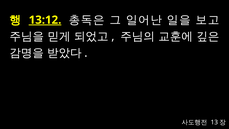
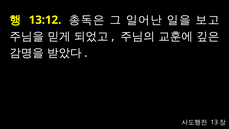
13:12 underline: present -> none
